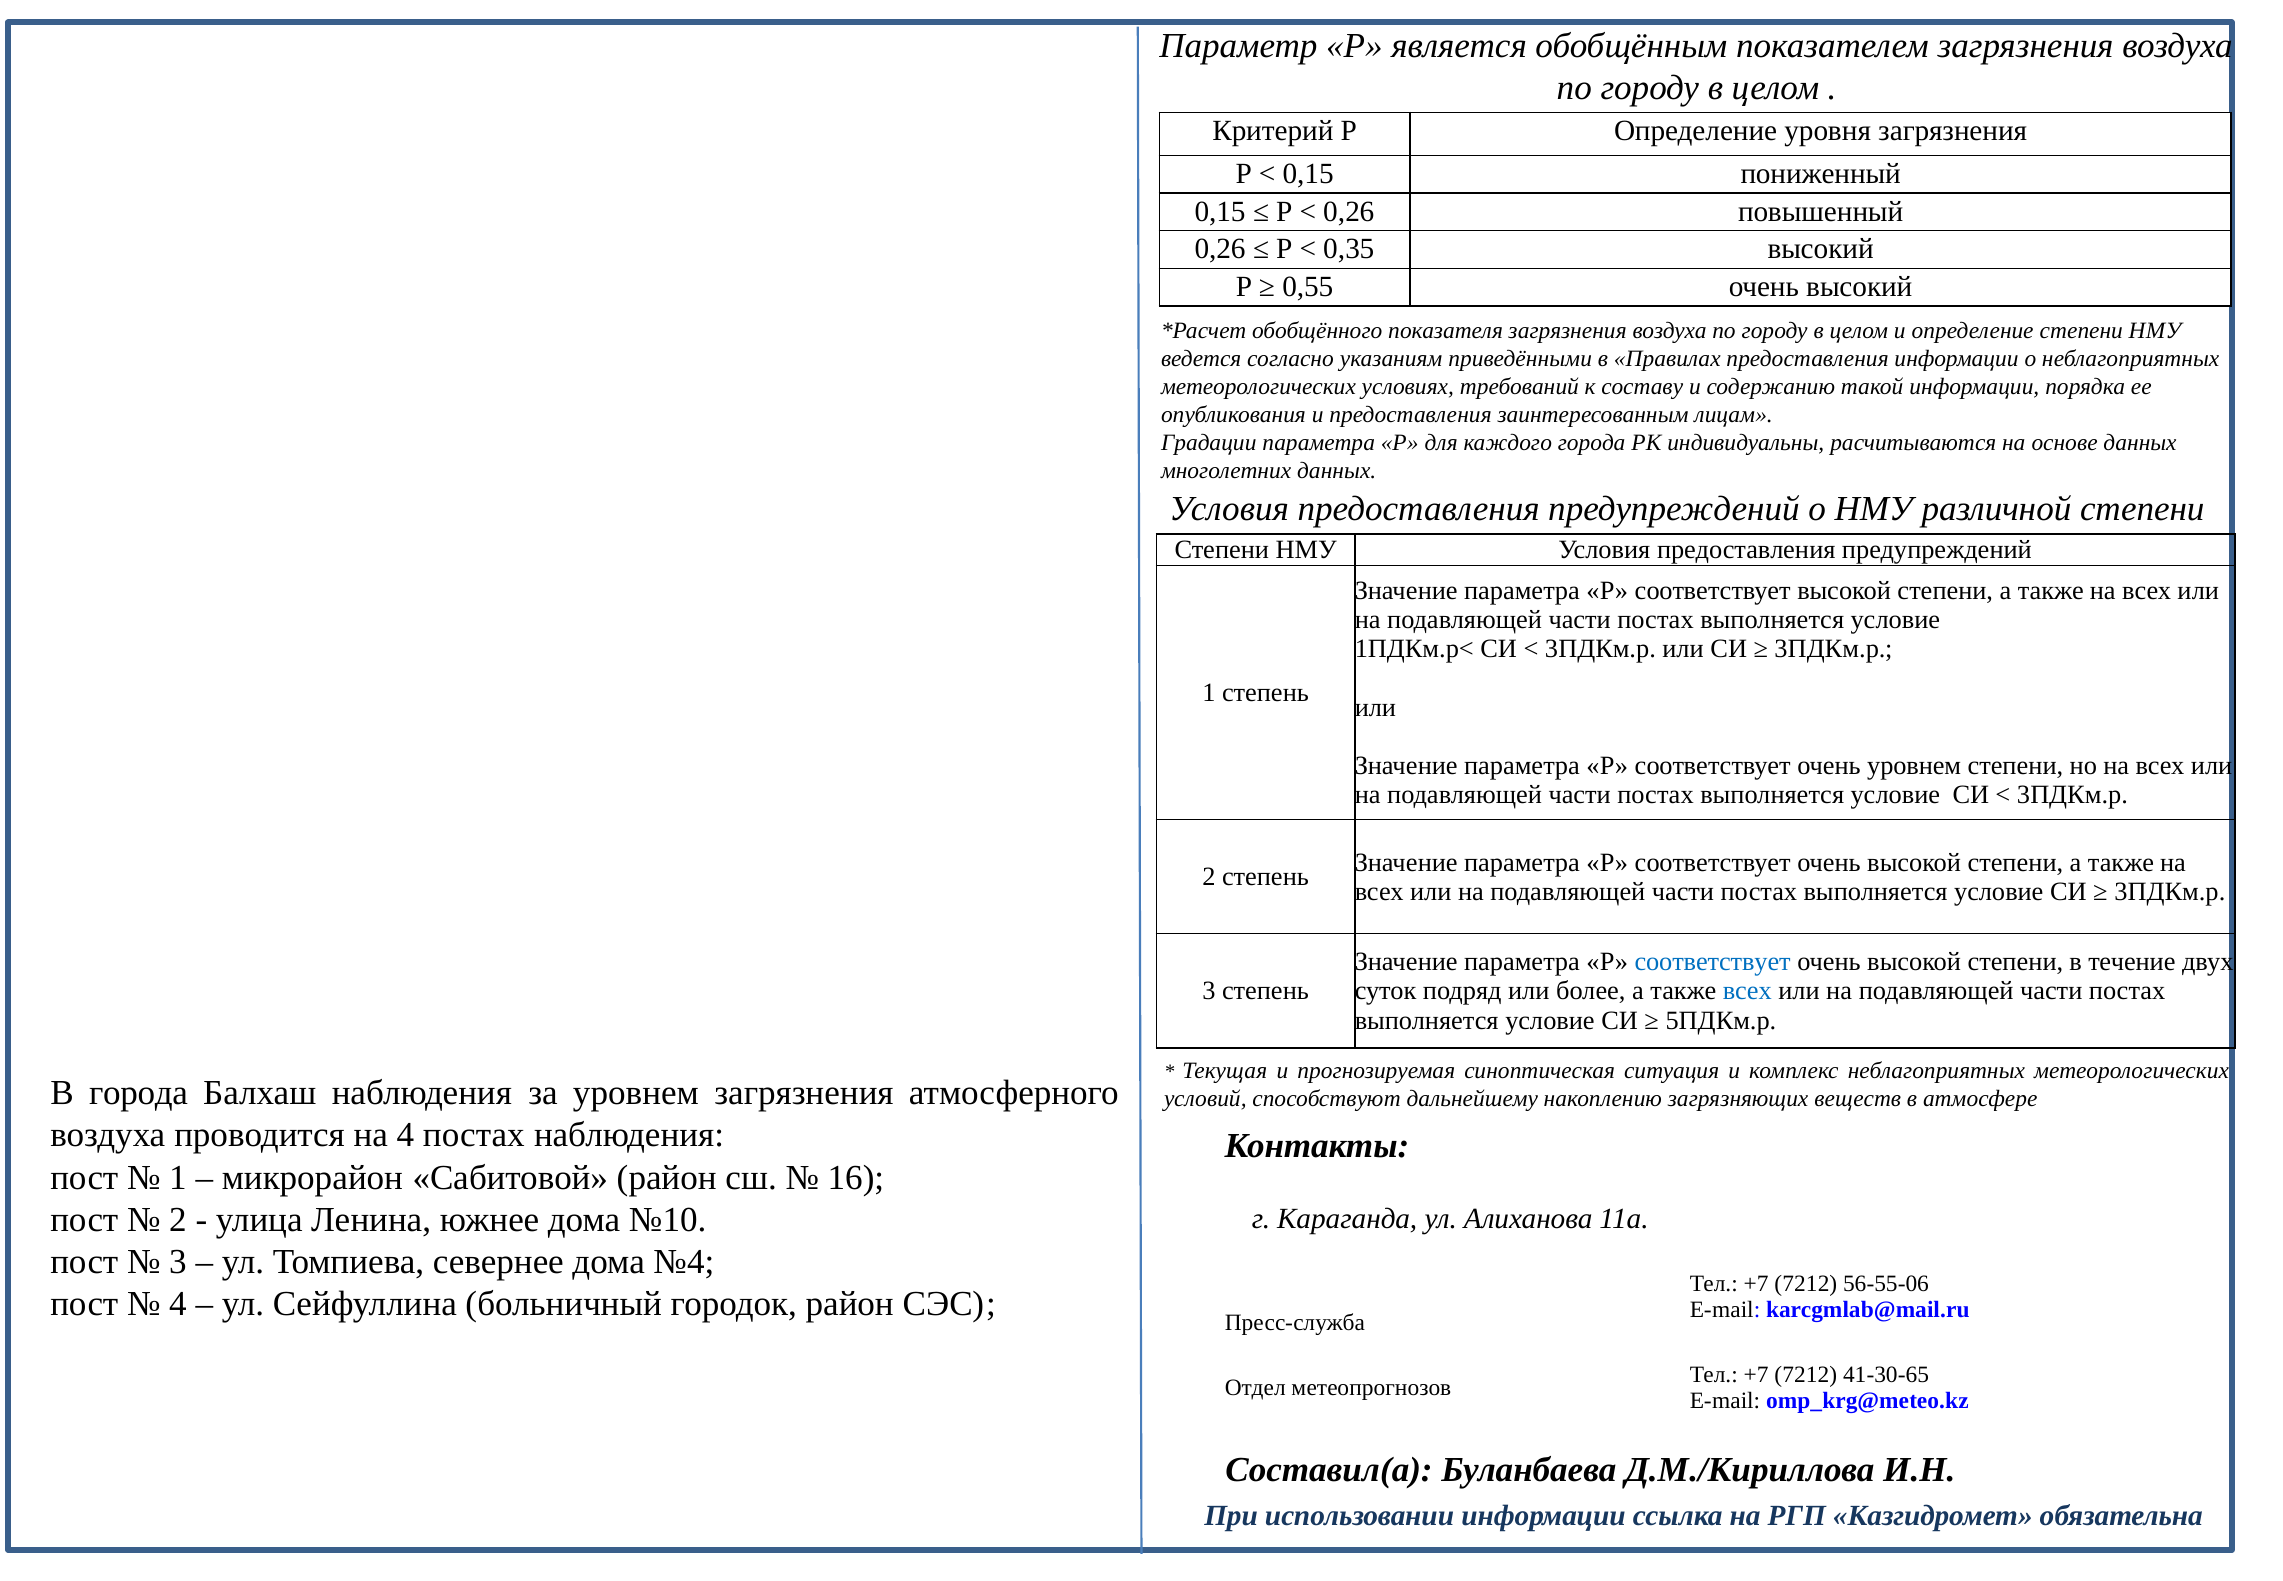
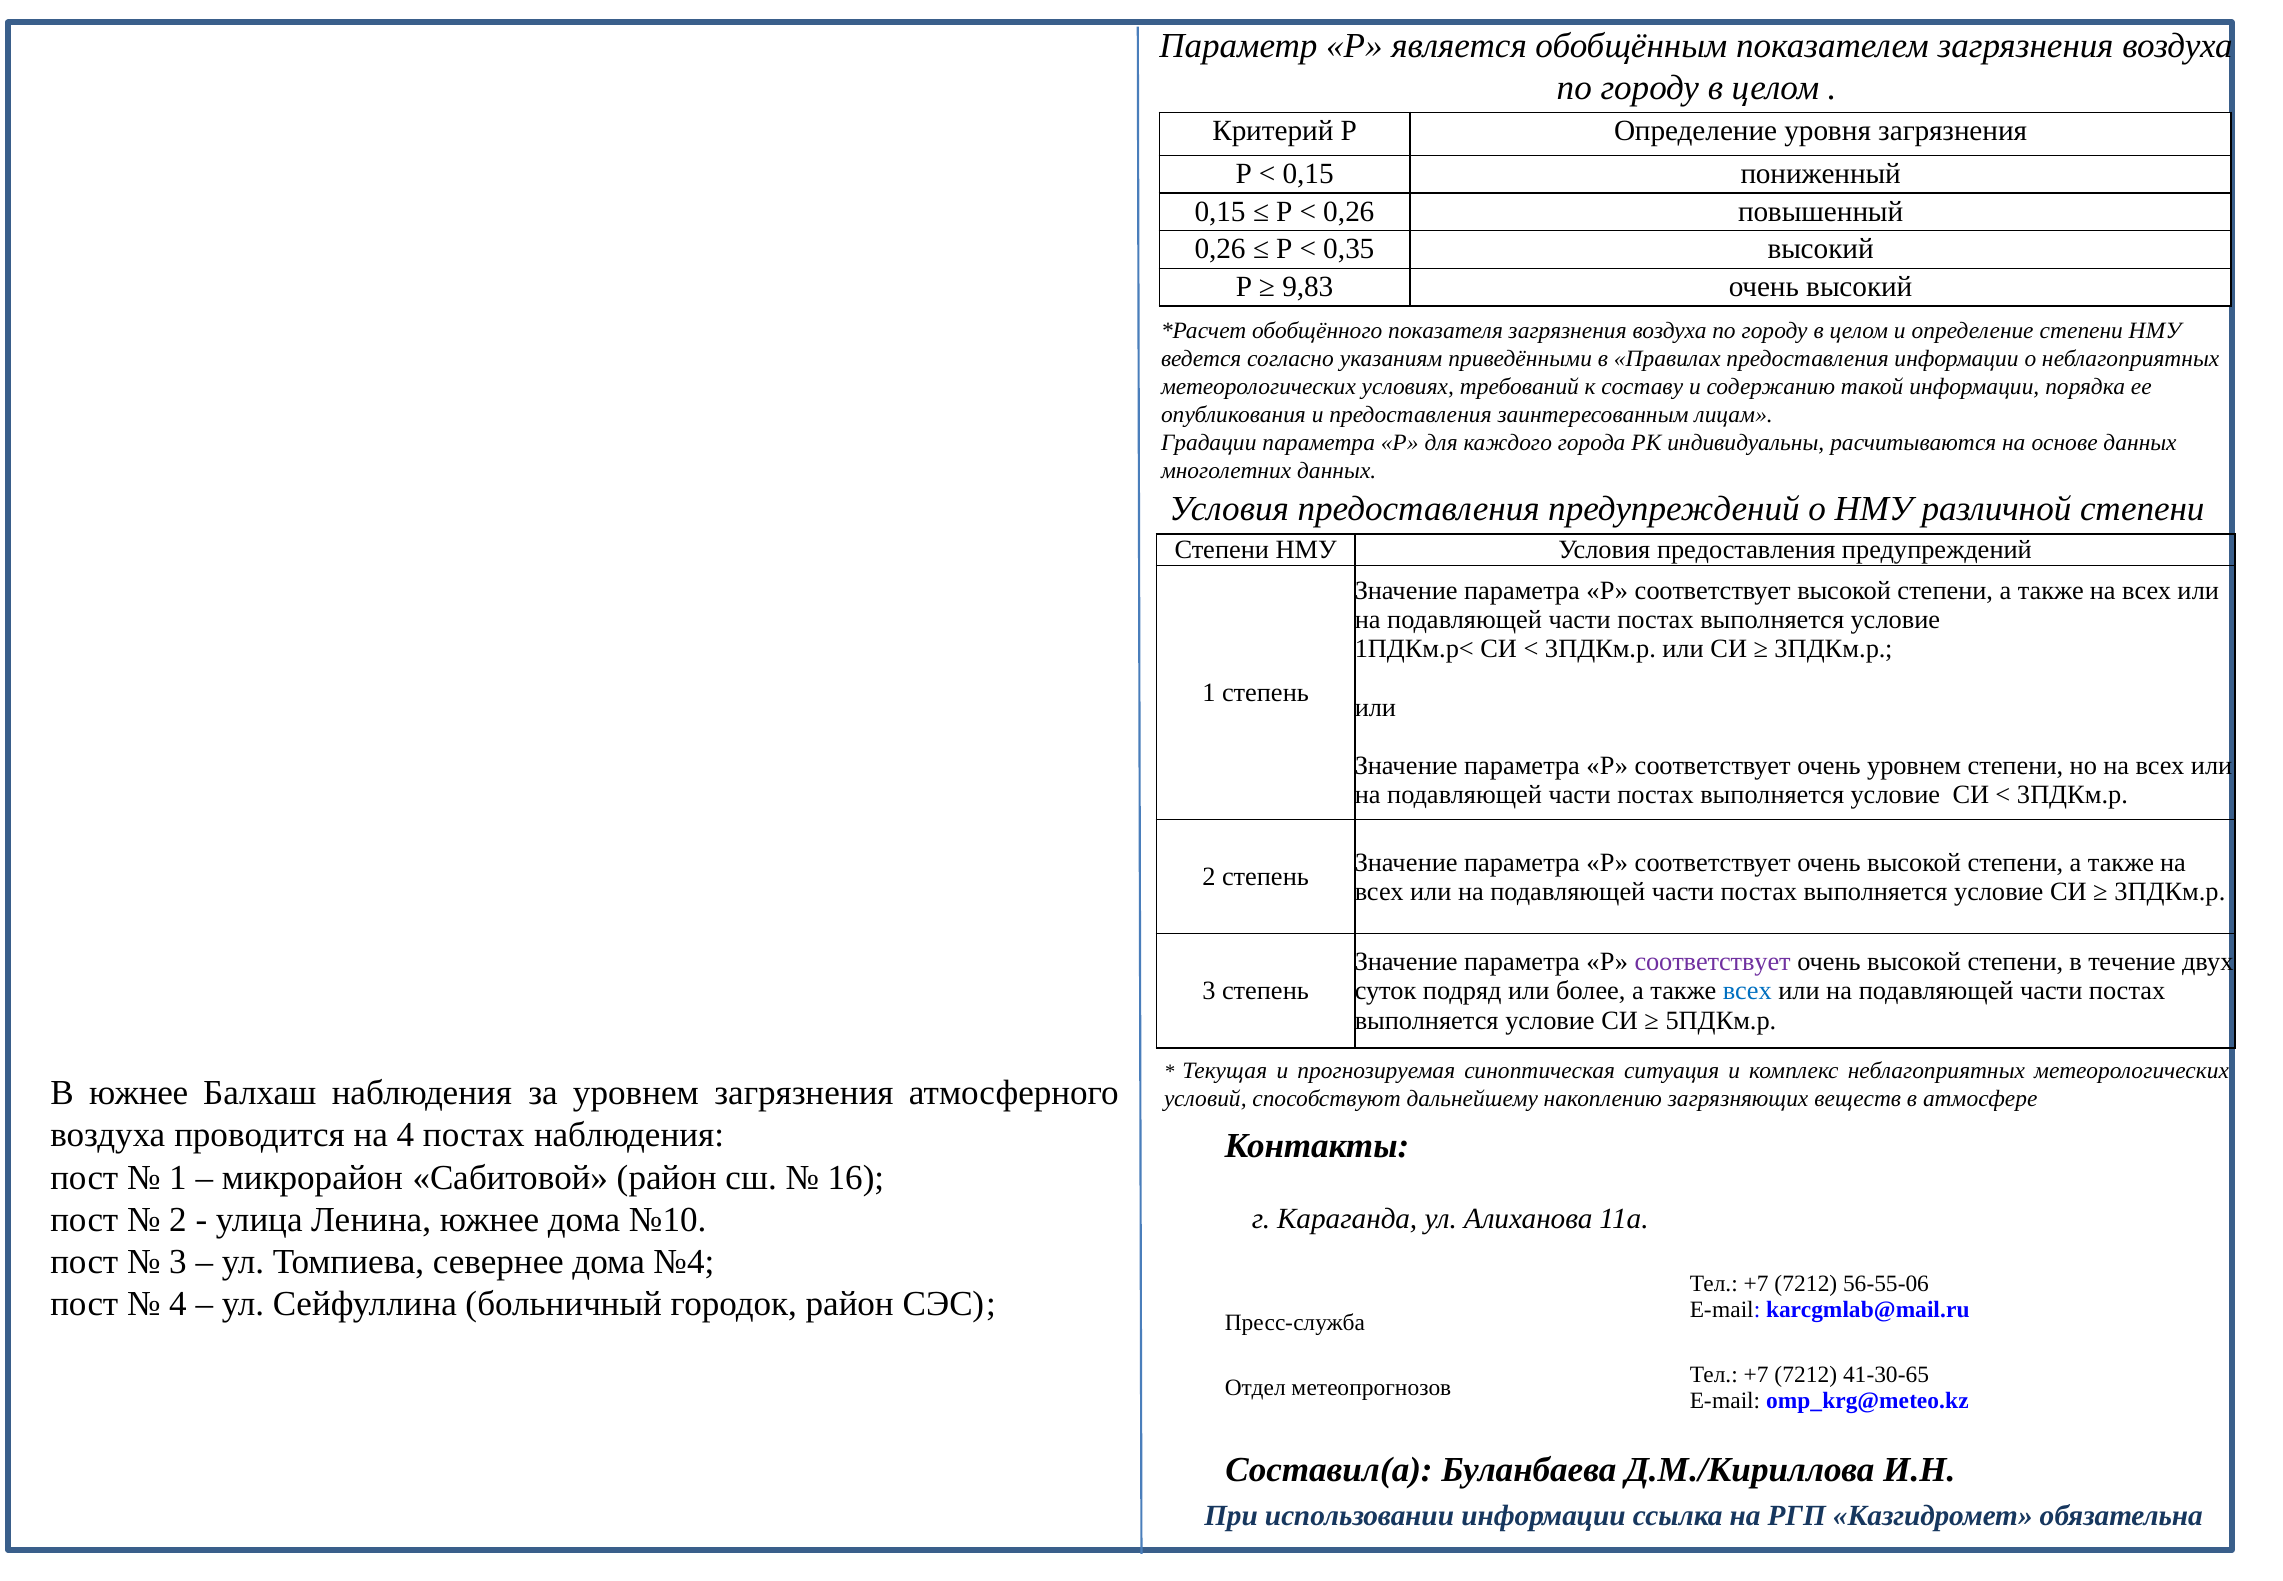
0,55: 0,55 -> 9,83
соответствует at (1713, 962) colour: blue -> purple
В города: города -> южнее
